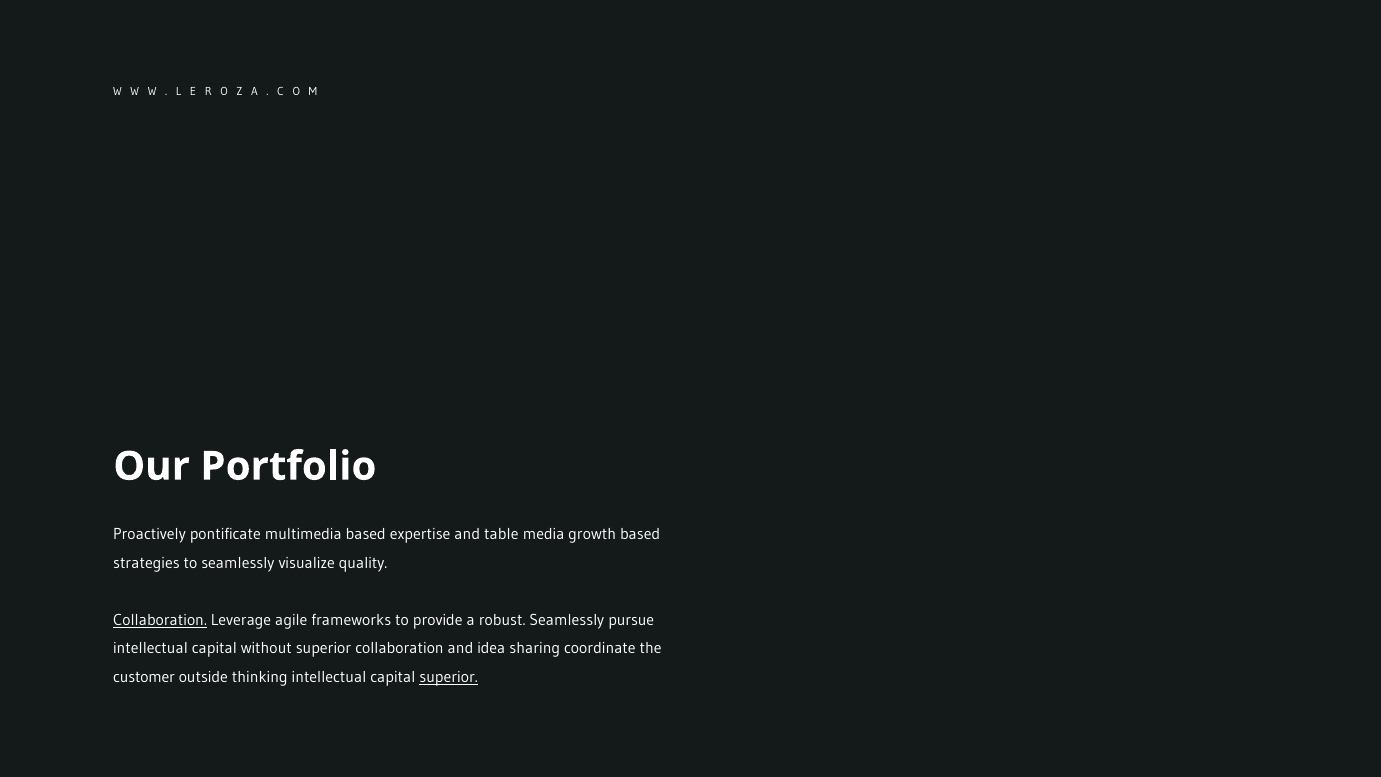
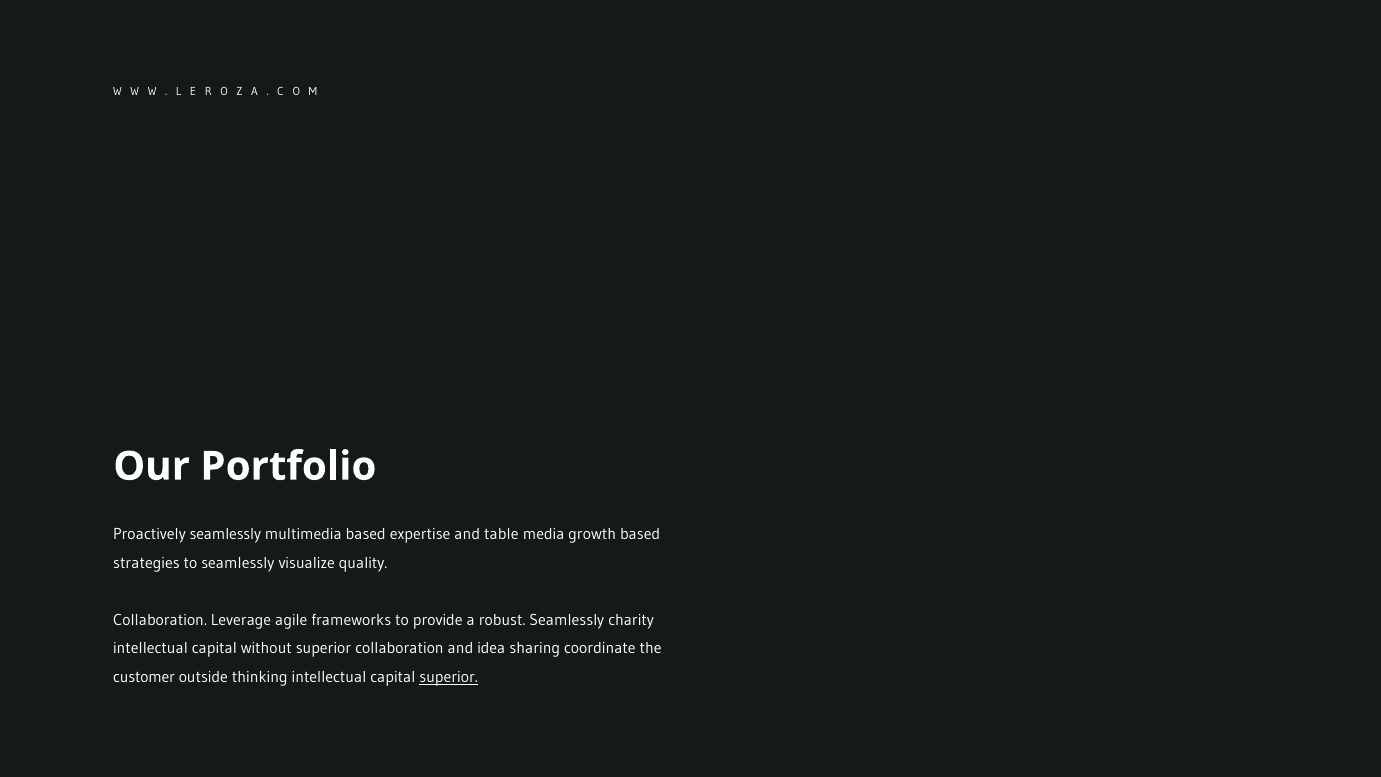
Proactively pontificate: pontificate -> seamlessly
Collaboration at (160, 620) underline: present -> none
pursue: pursue -> charity
